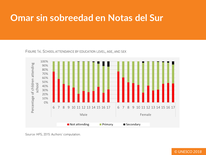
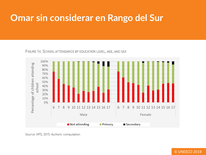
sobreedad: sobreedad -> considerar
Notas: Notas -> Rango
